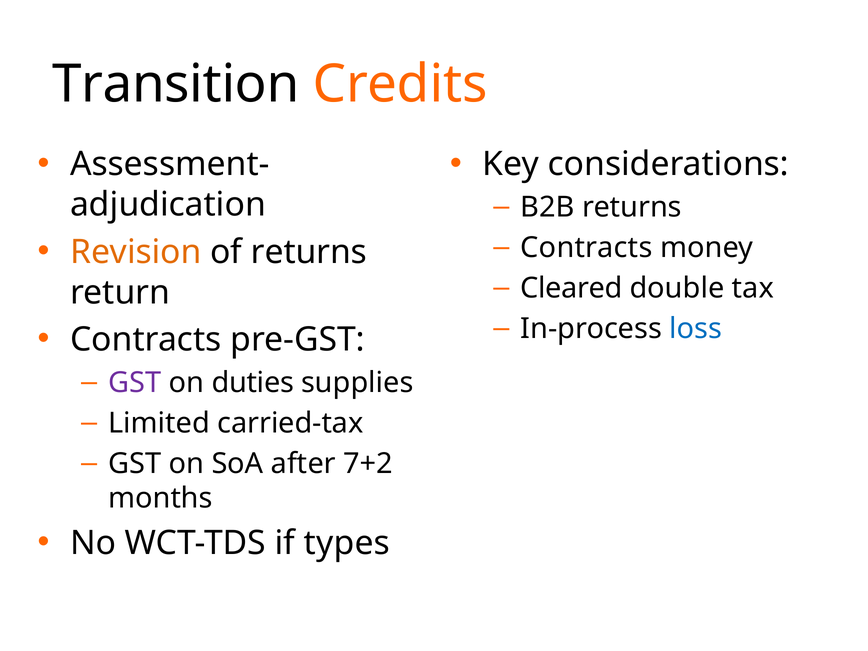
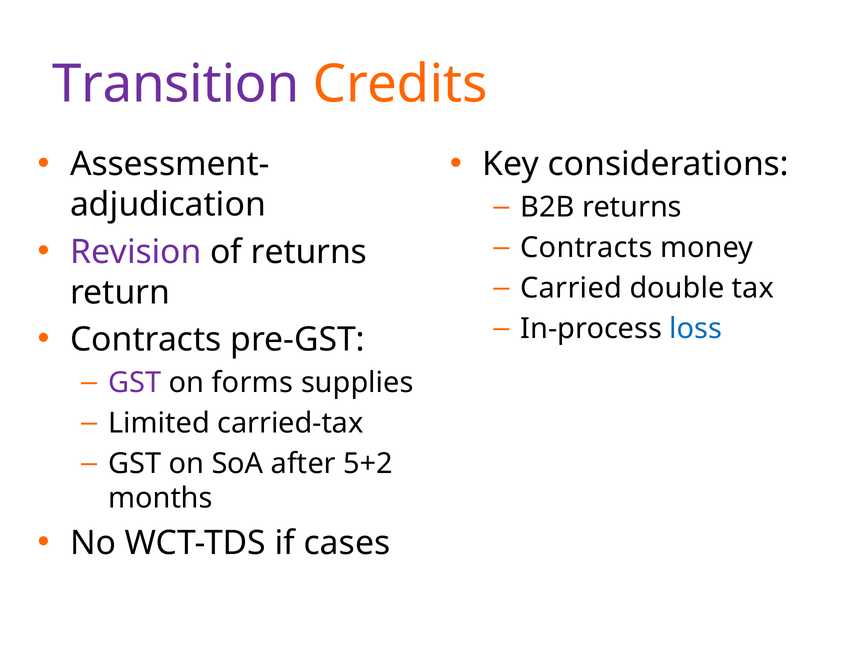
Transition colour: black -> purple
Revision colour: orange -> purple
Cleared: Cleared -> Carried
duties: duties -> forms
7+2: 7+2 -> 5+2
types: types -> cases
